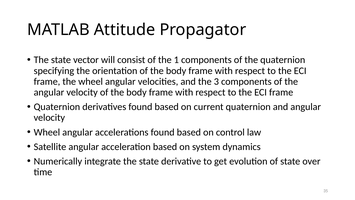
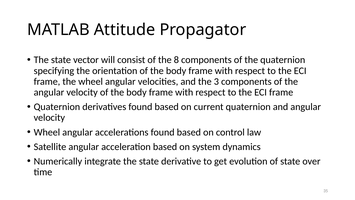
1: 1 -> 8
